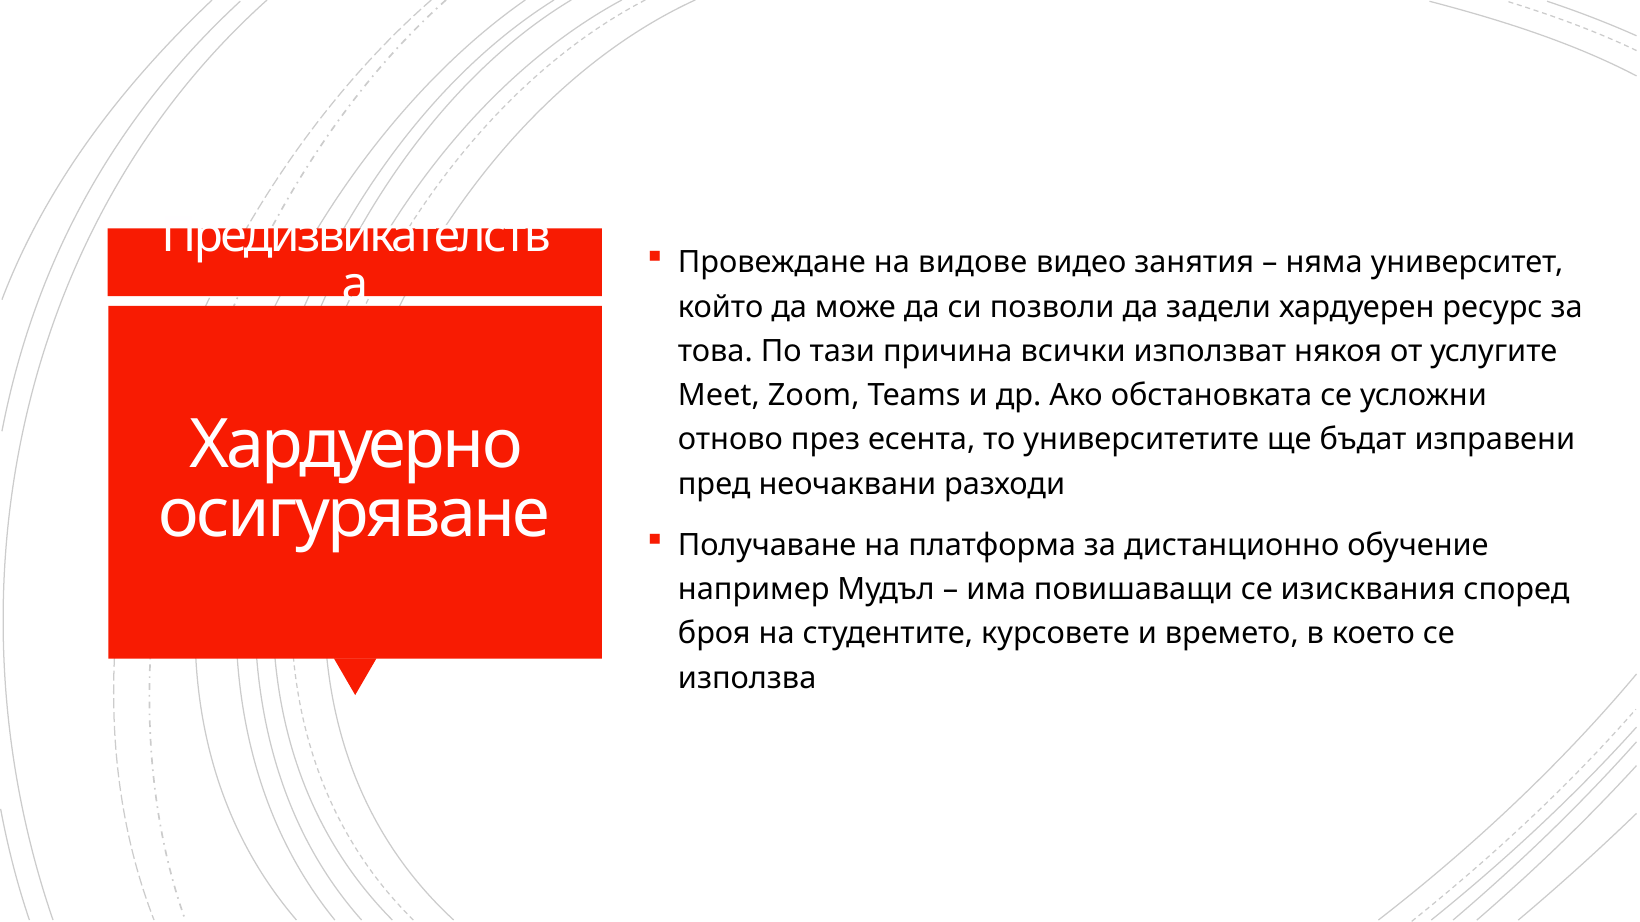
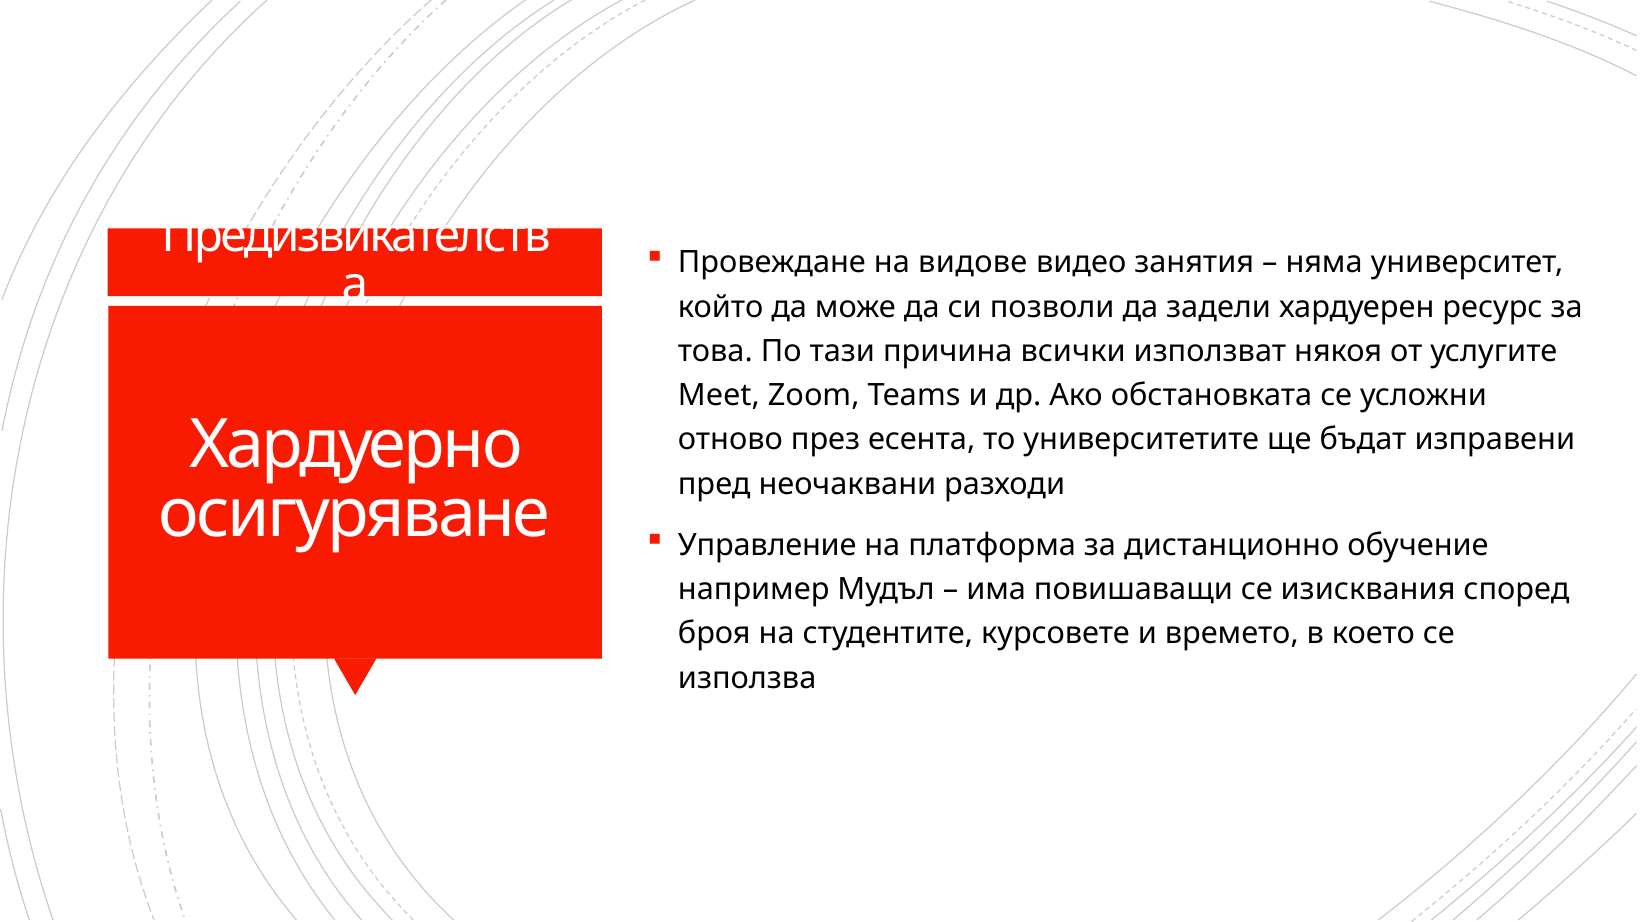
Получаване: Получаване -> Управление
